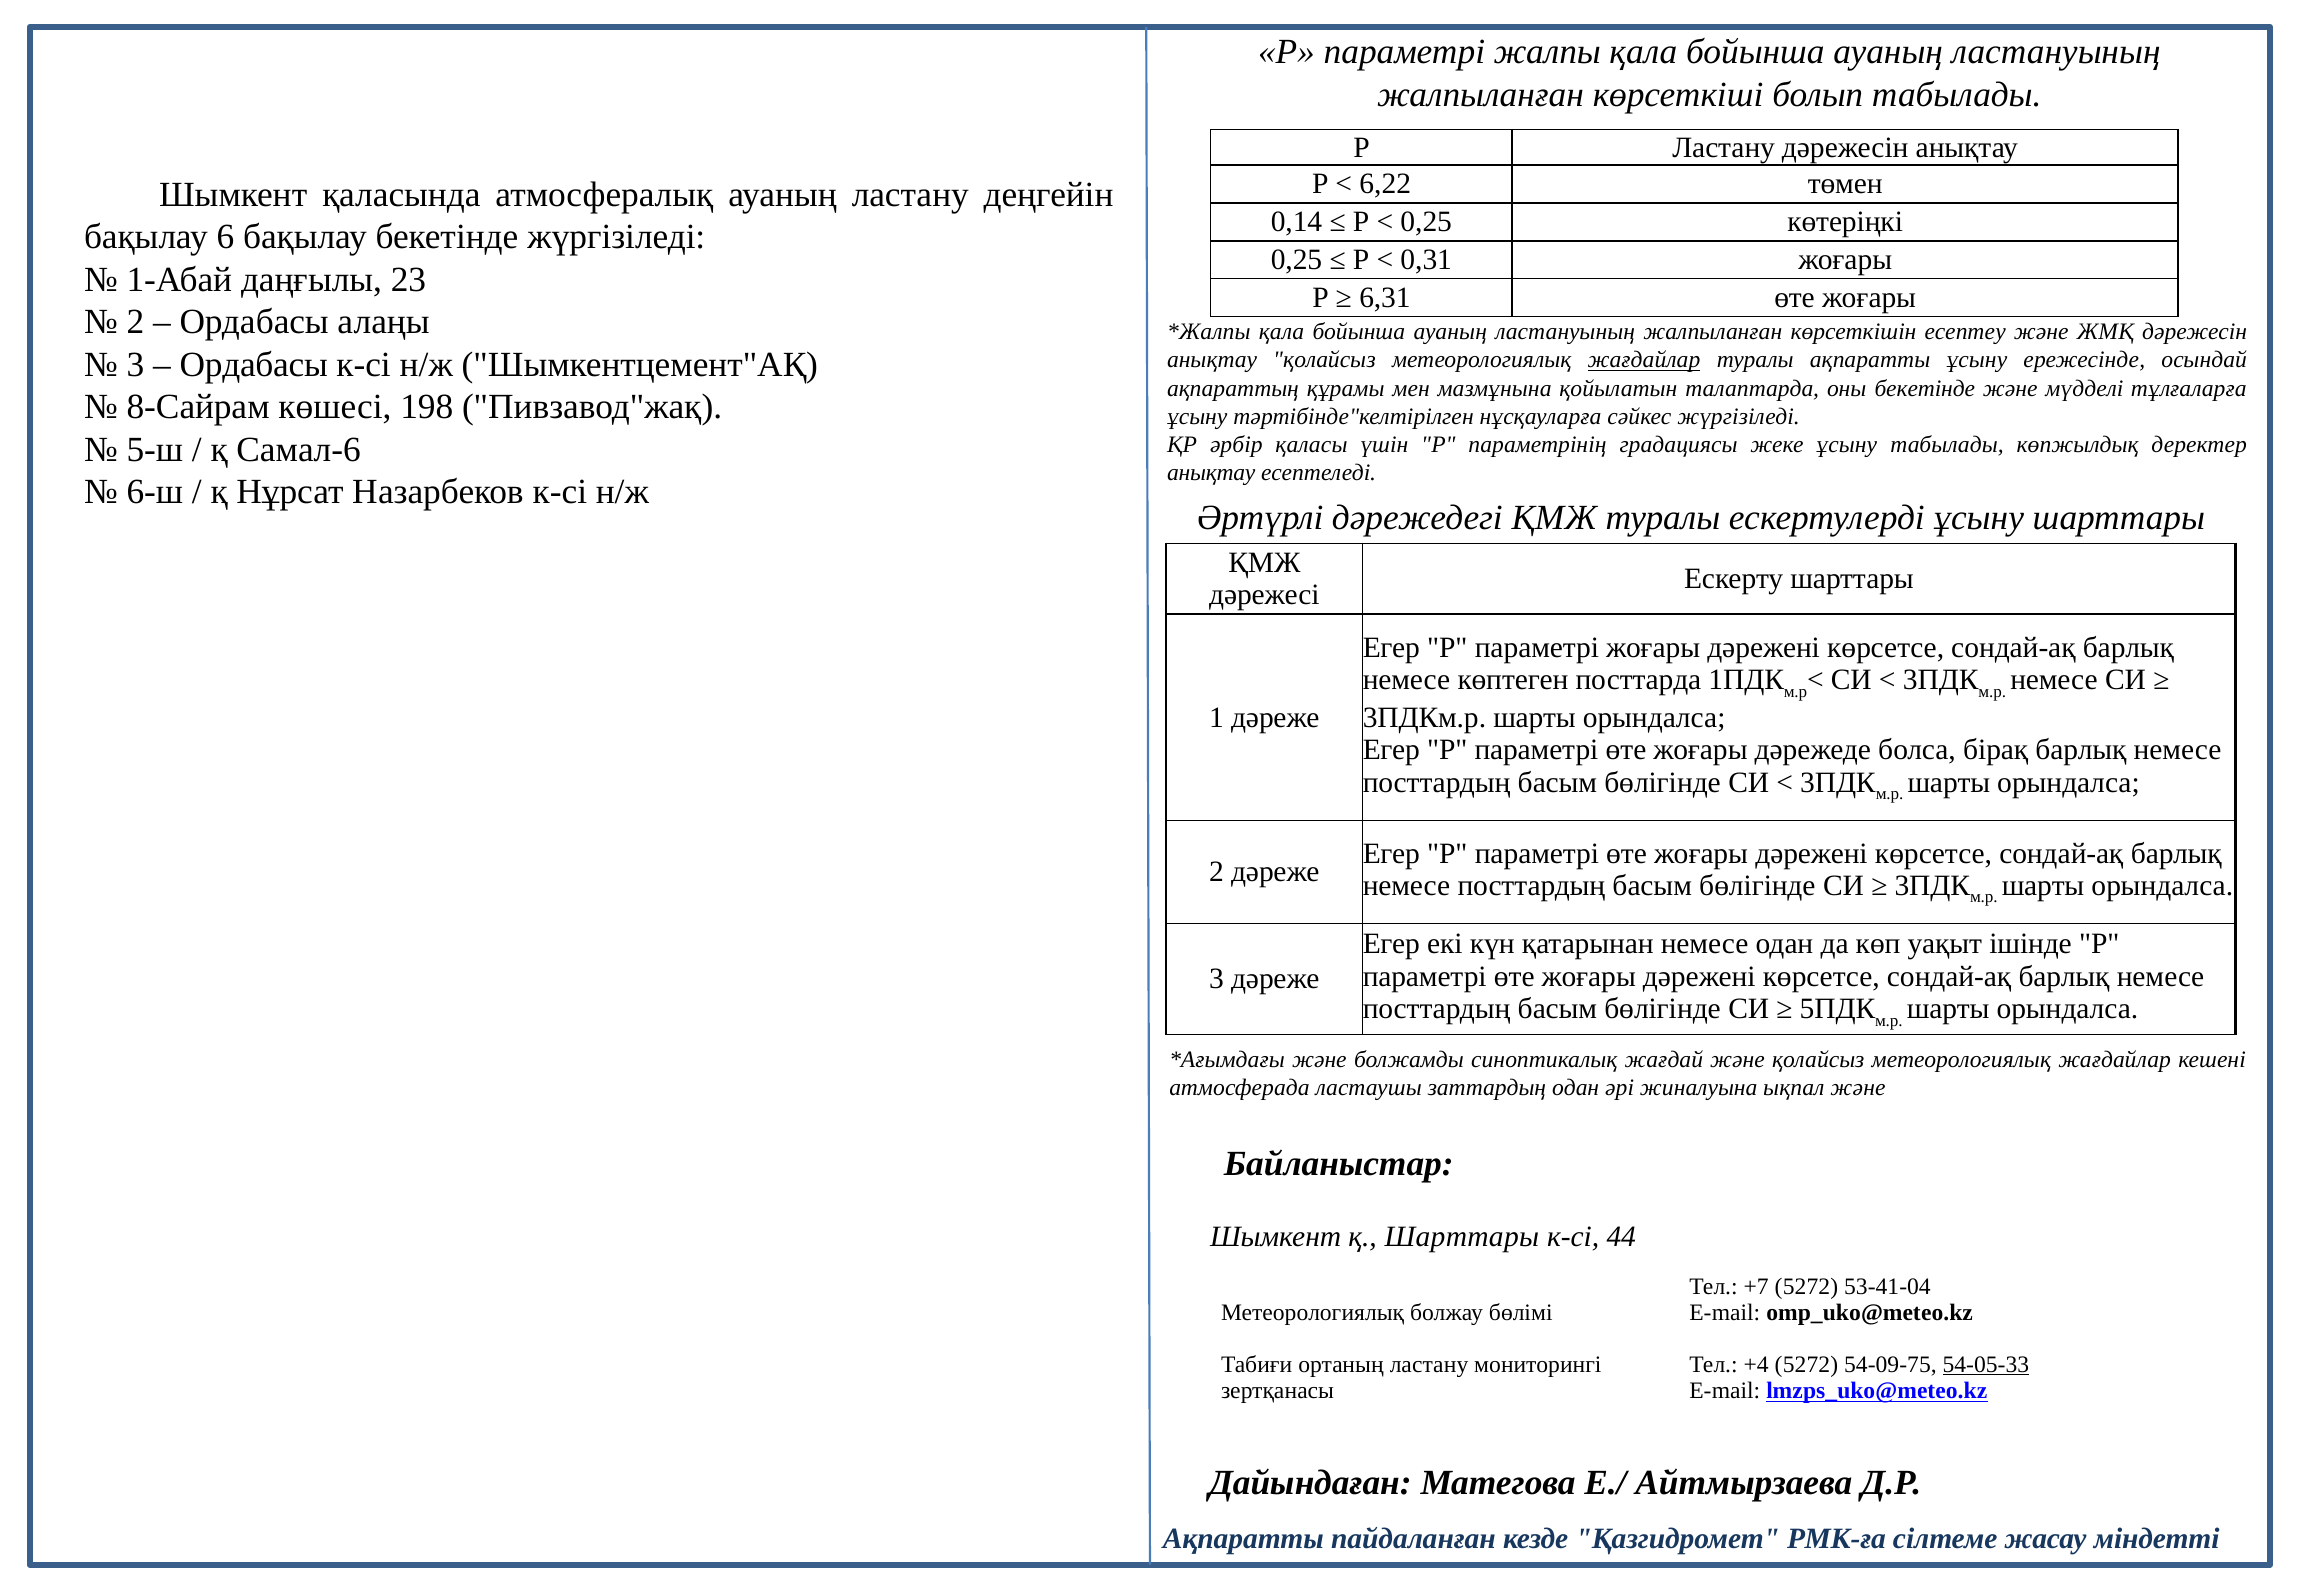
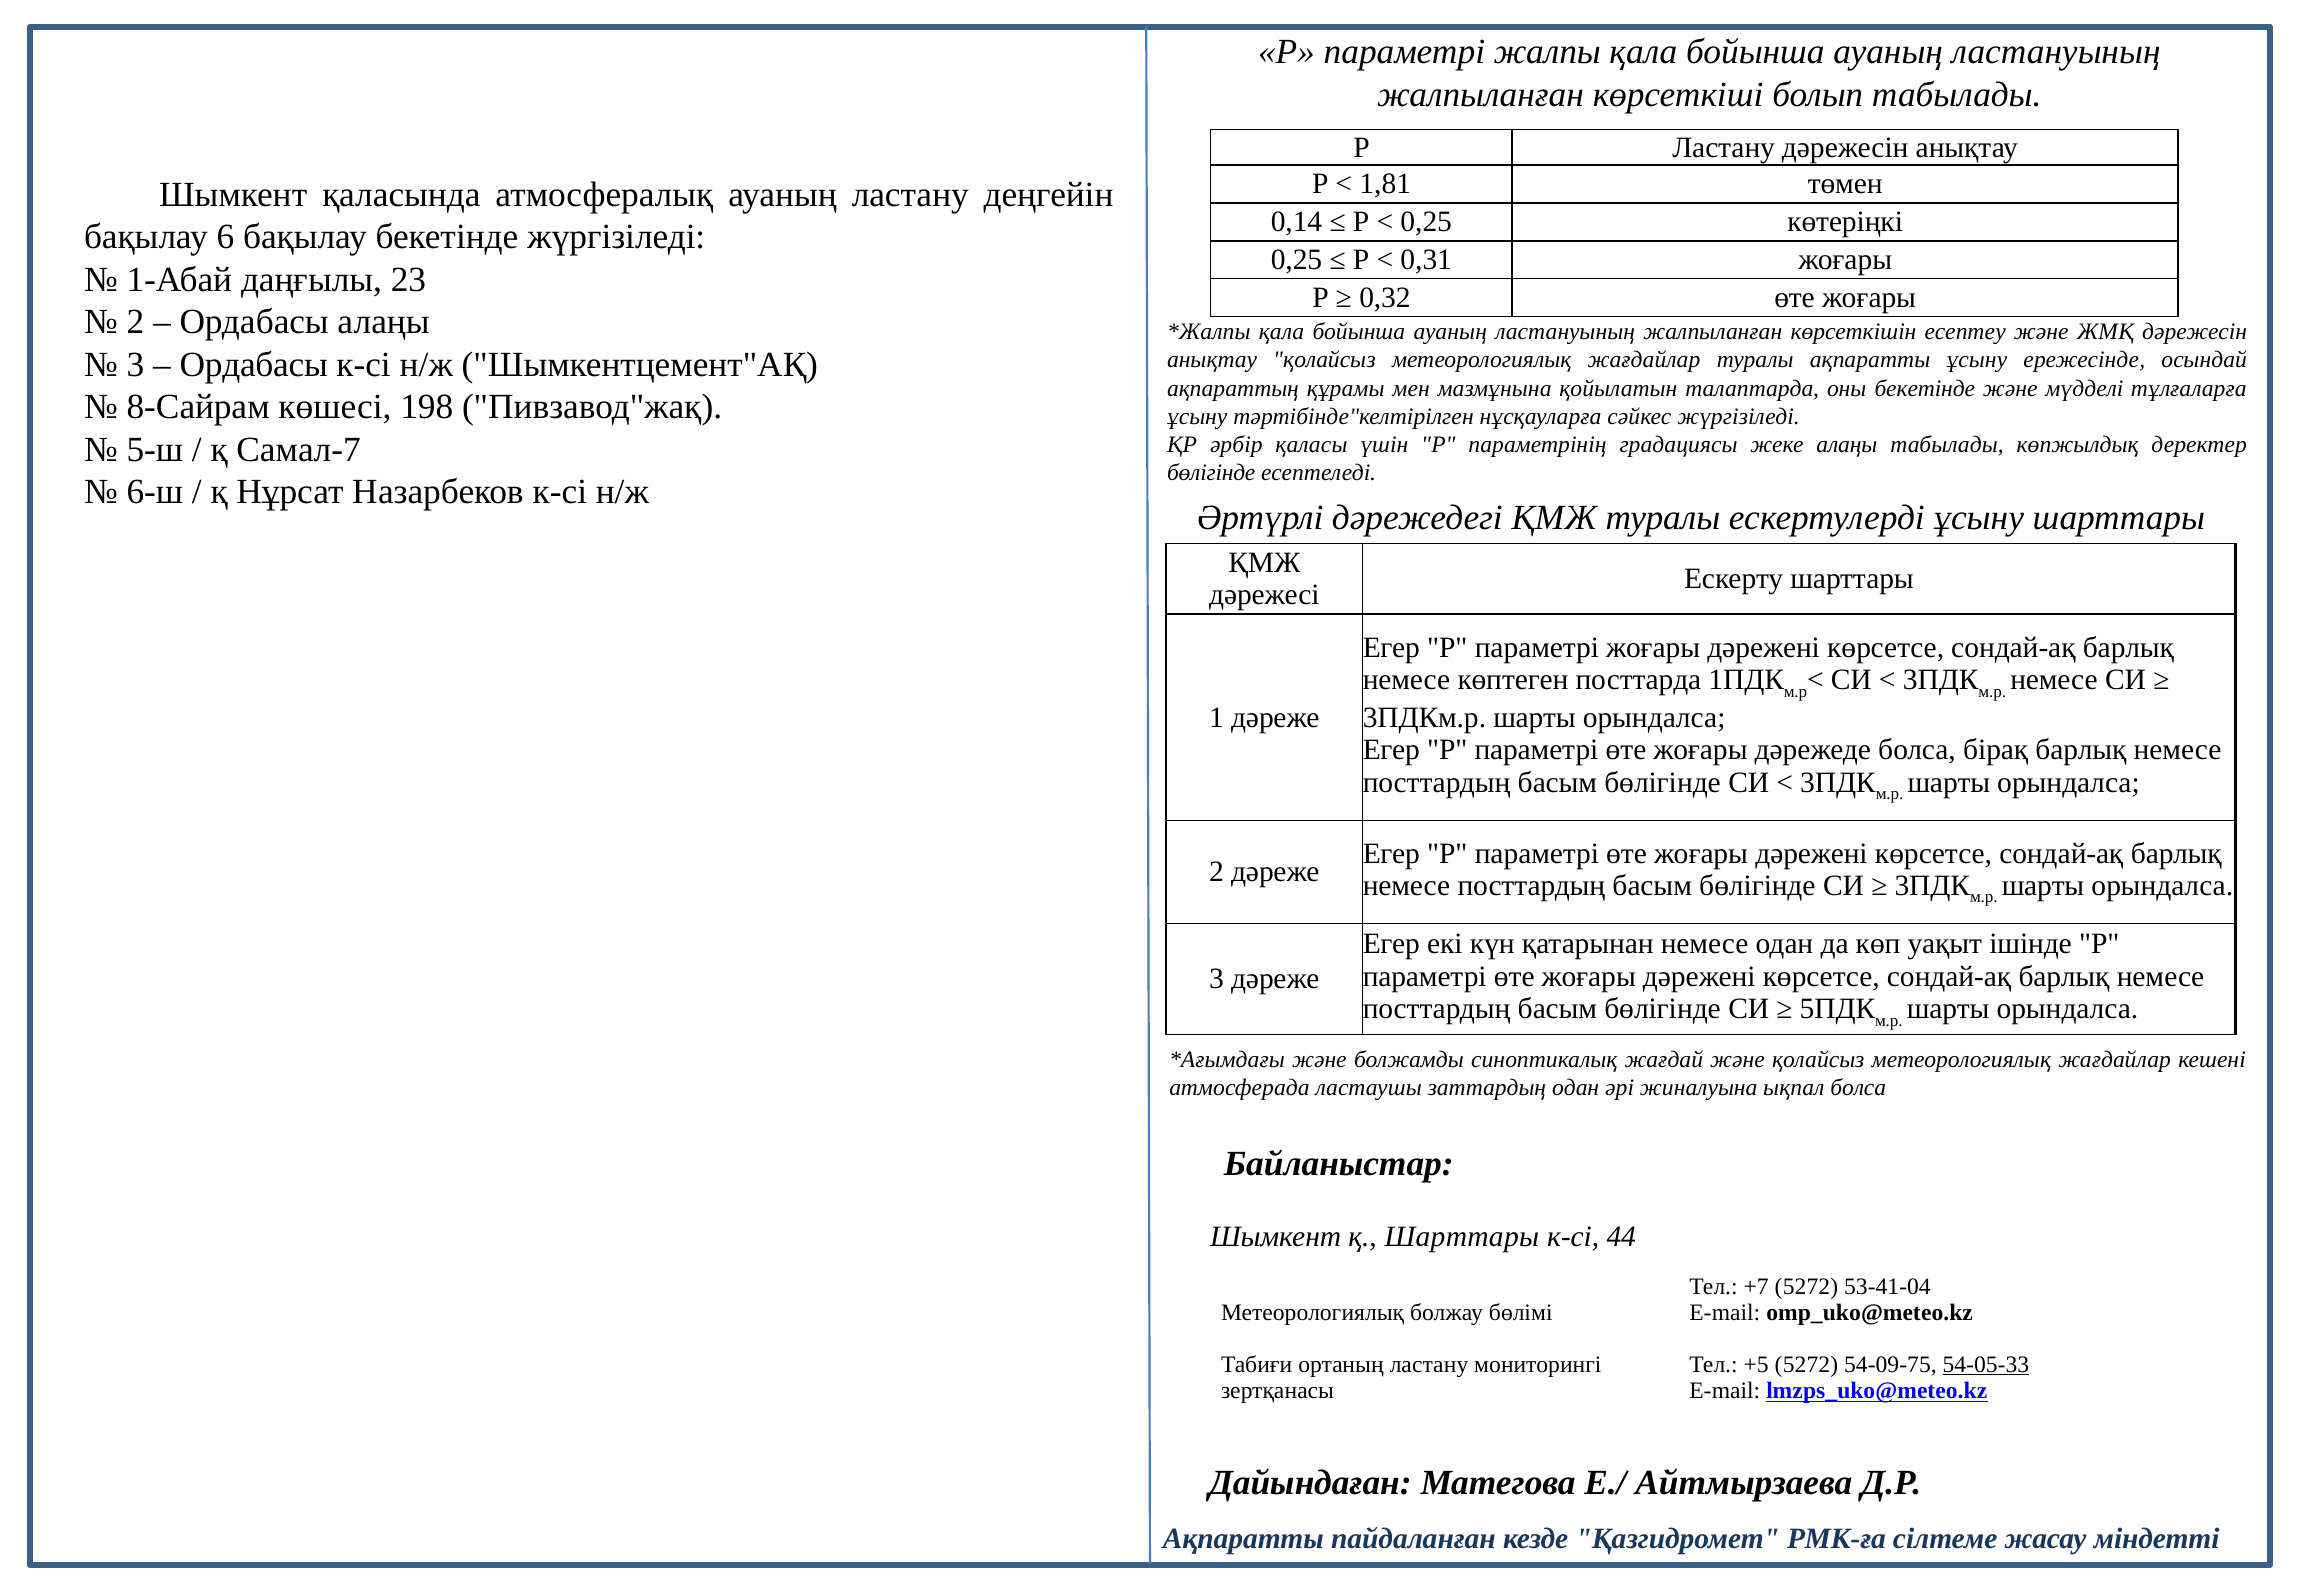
6,22: 6,22 -> 1,81
6,31: 6,31 -> 0,32
жағдайлар at (1644, 360) underline: present -> none
Самал-6: Самал-6 -> Самал-7
жеке ұсыну: ұсыну -> алаңы
анықтау at (1211, 473): анықтау -> бөлігінде
ықпал және: және -> болса
+4: +4 -> +5
